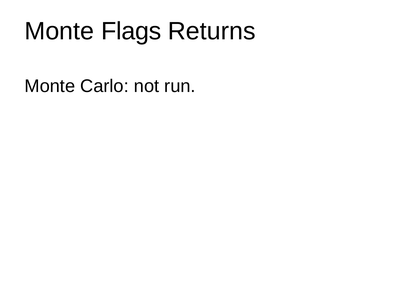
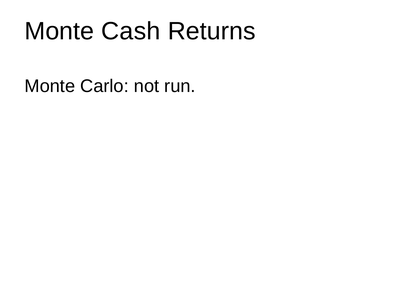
Flags: Flags -> Cash
